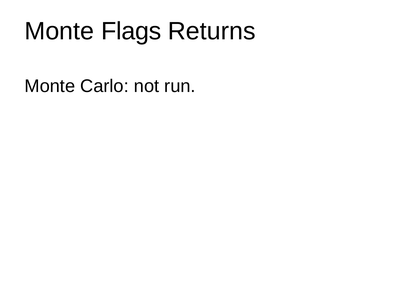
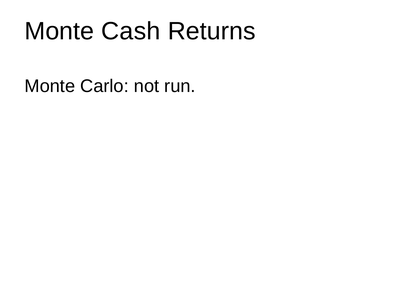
Flags: Flags -> Cash
